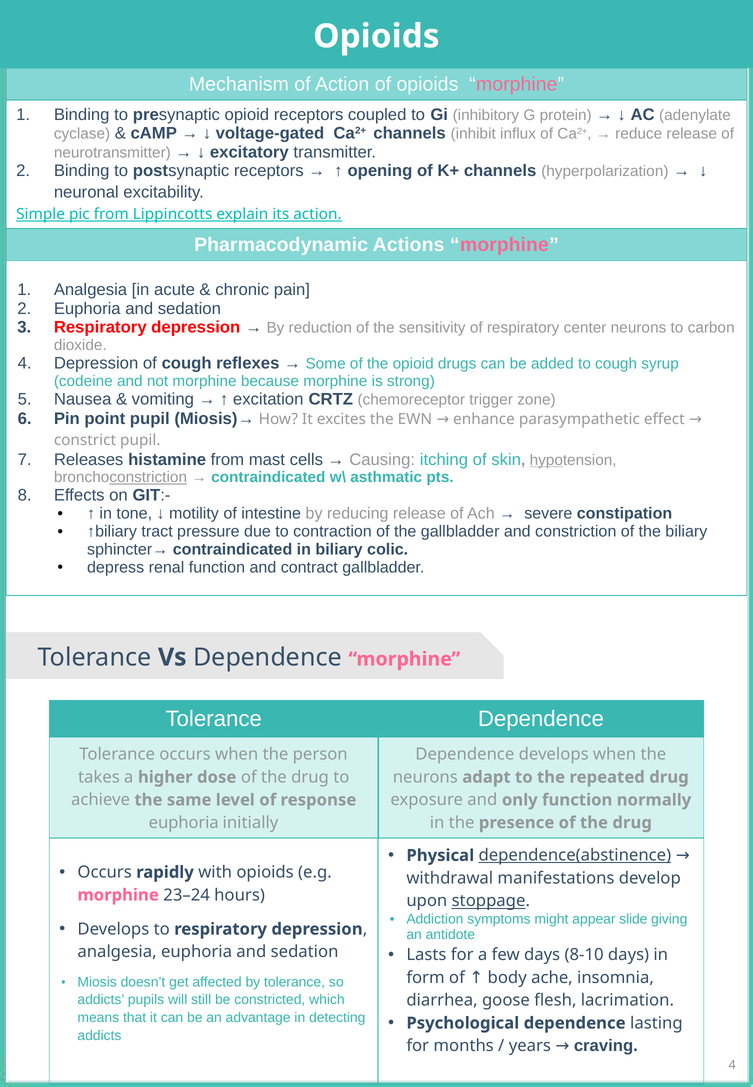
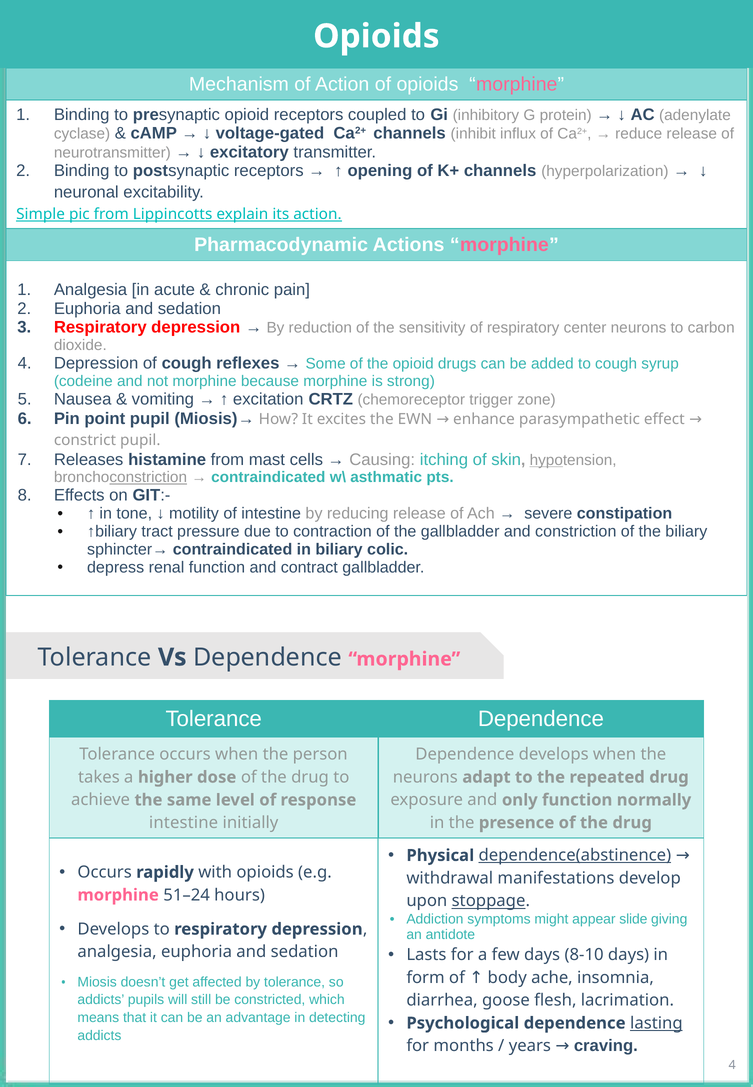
euphoria at (184, 823): euphoria -> intestine
23–24: 23–24 -> 51–24
lasting underline: none -> present
